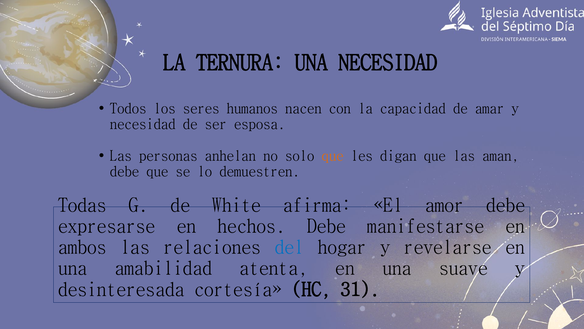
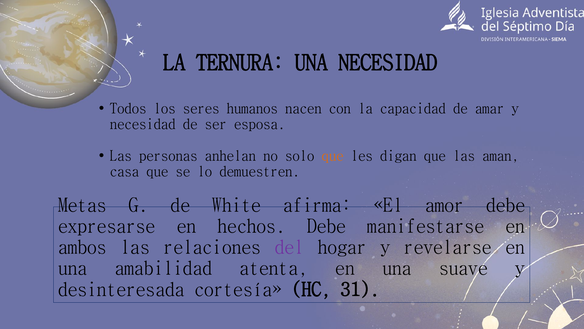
debe at (124, 171): debe -> casa
Todas: Todas -> Metas
del colour: blue -> purple
